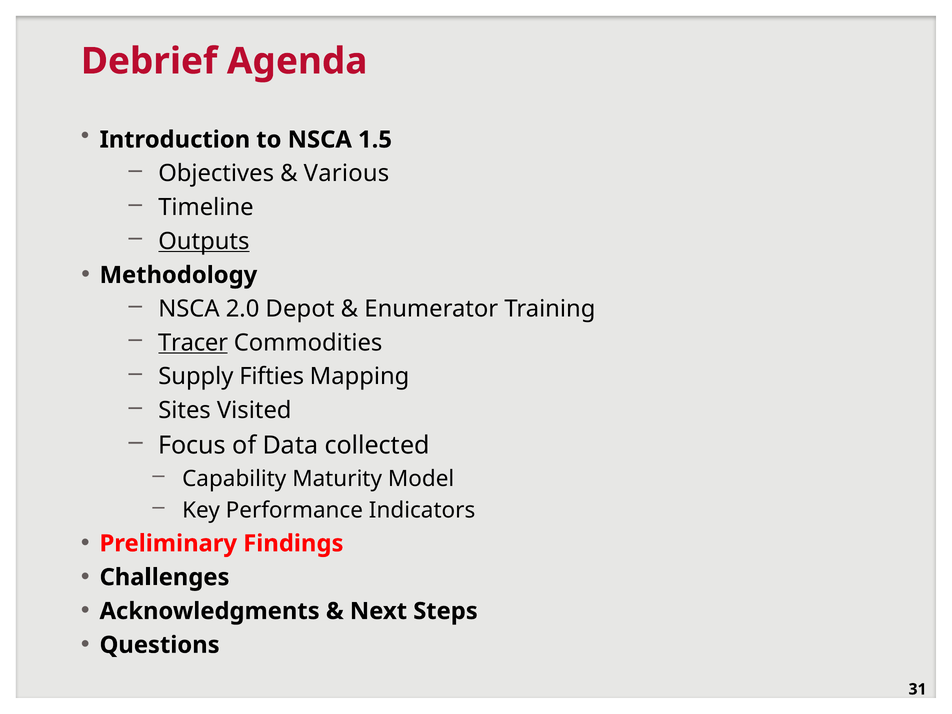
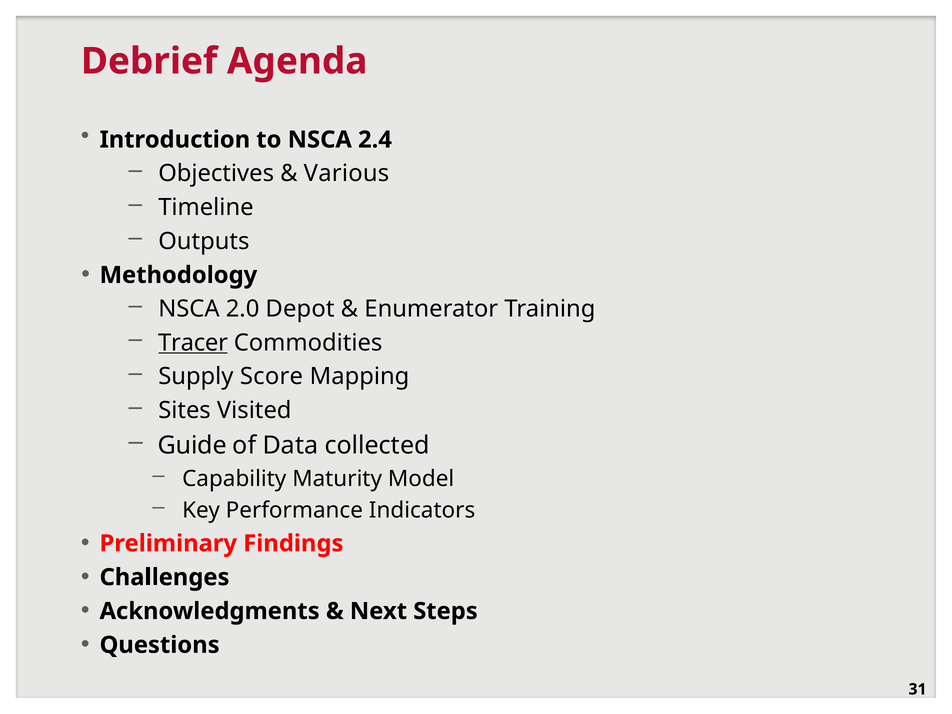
1.5: 1.5 -> 2.4
Outputs underline: present -> none
Fifties: Fifties -> Score
Focus: Focus -> Guide
